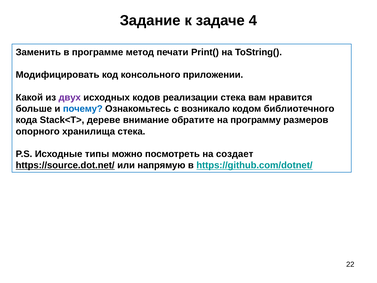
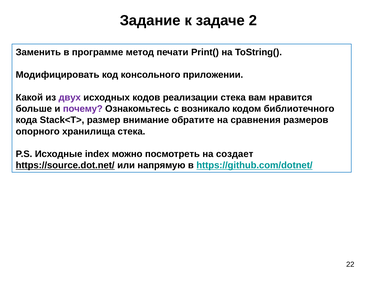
4: 4 -> 2
почему colour: blue -> purple
дереве: дереве -> размер
программу: программу -> сравнения
типы: типы -> index
